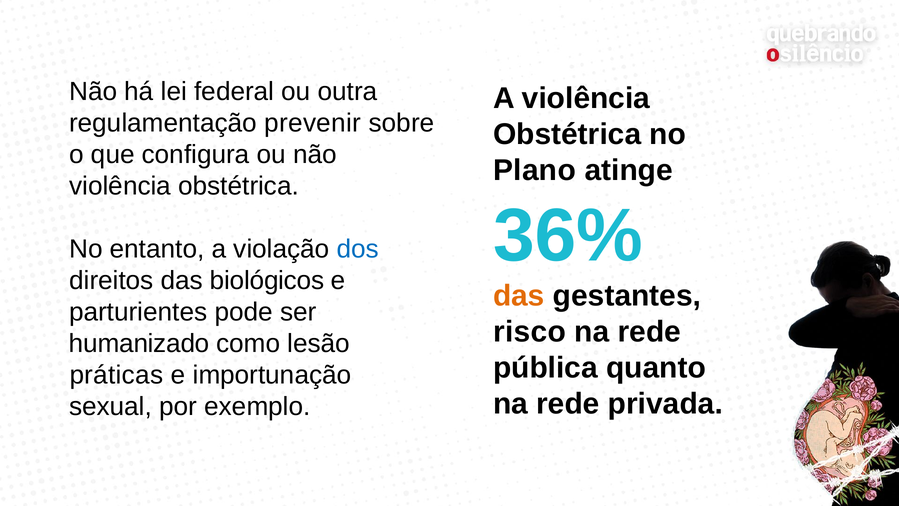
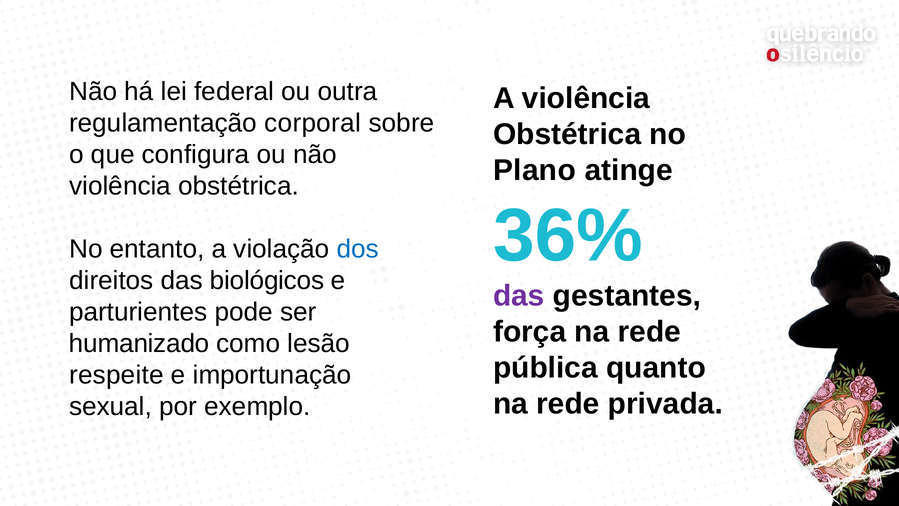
prevenir: prevenir -> corporal
das at (519, 296) colour: orange -> purple
risco: risco -> força
práticas: práticas -> respeite
